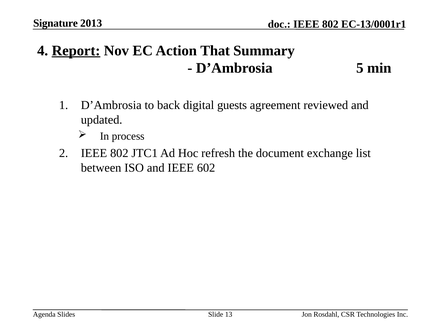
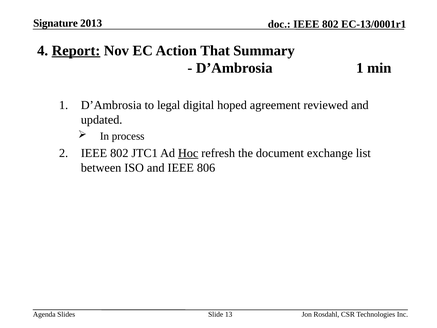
D’Ambrosia 5: 5 -> 1
back: back -> legal
guests: guests -> hoped
Hoc underline: none -> present
602: 602 -> 806
